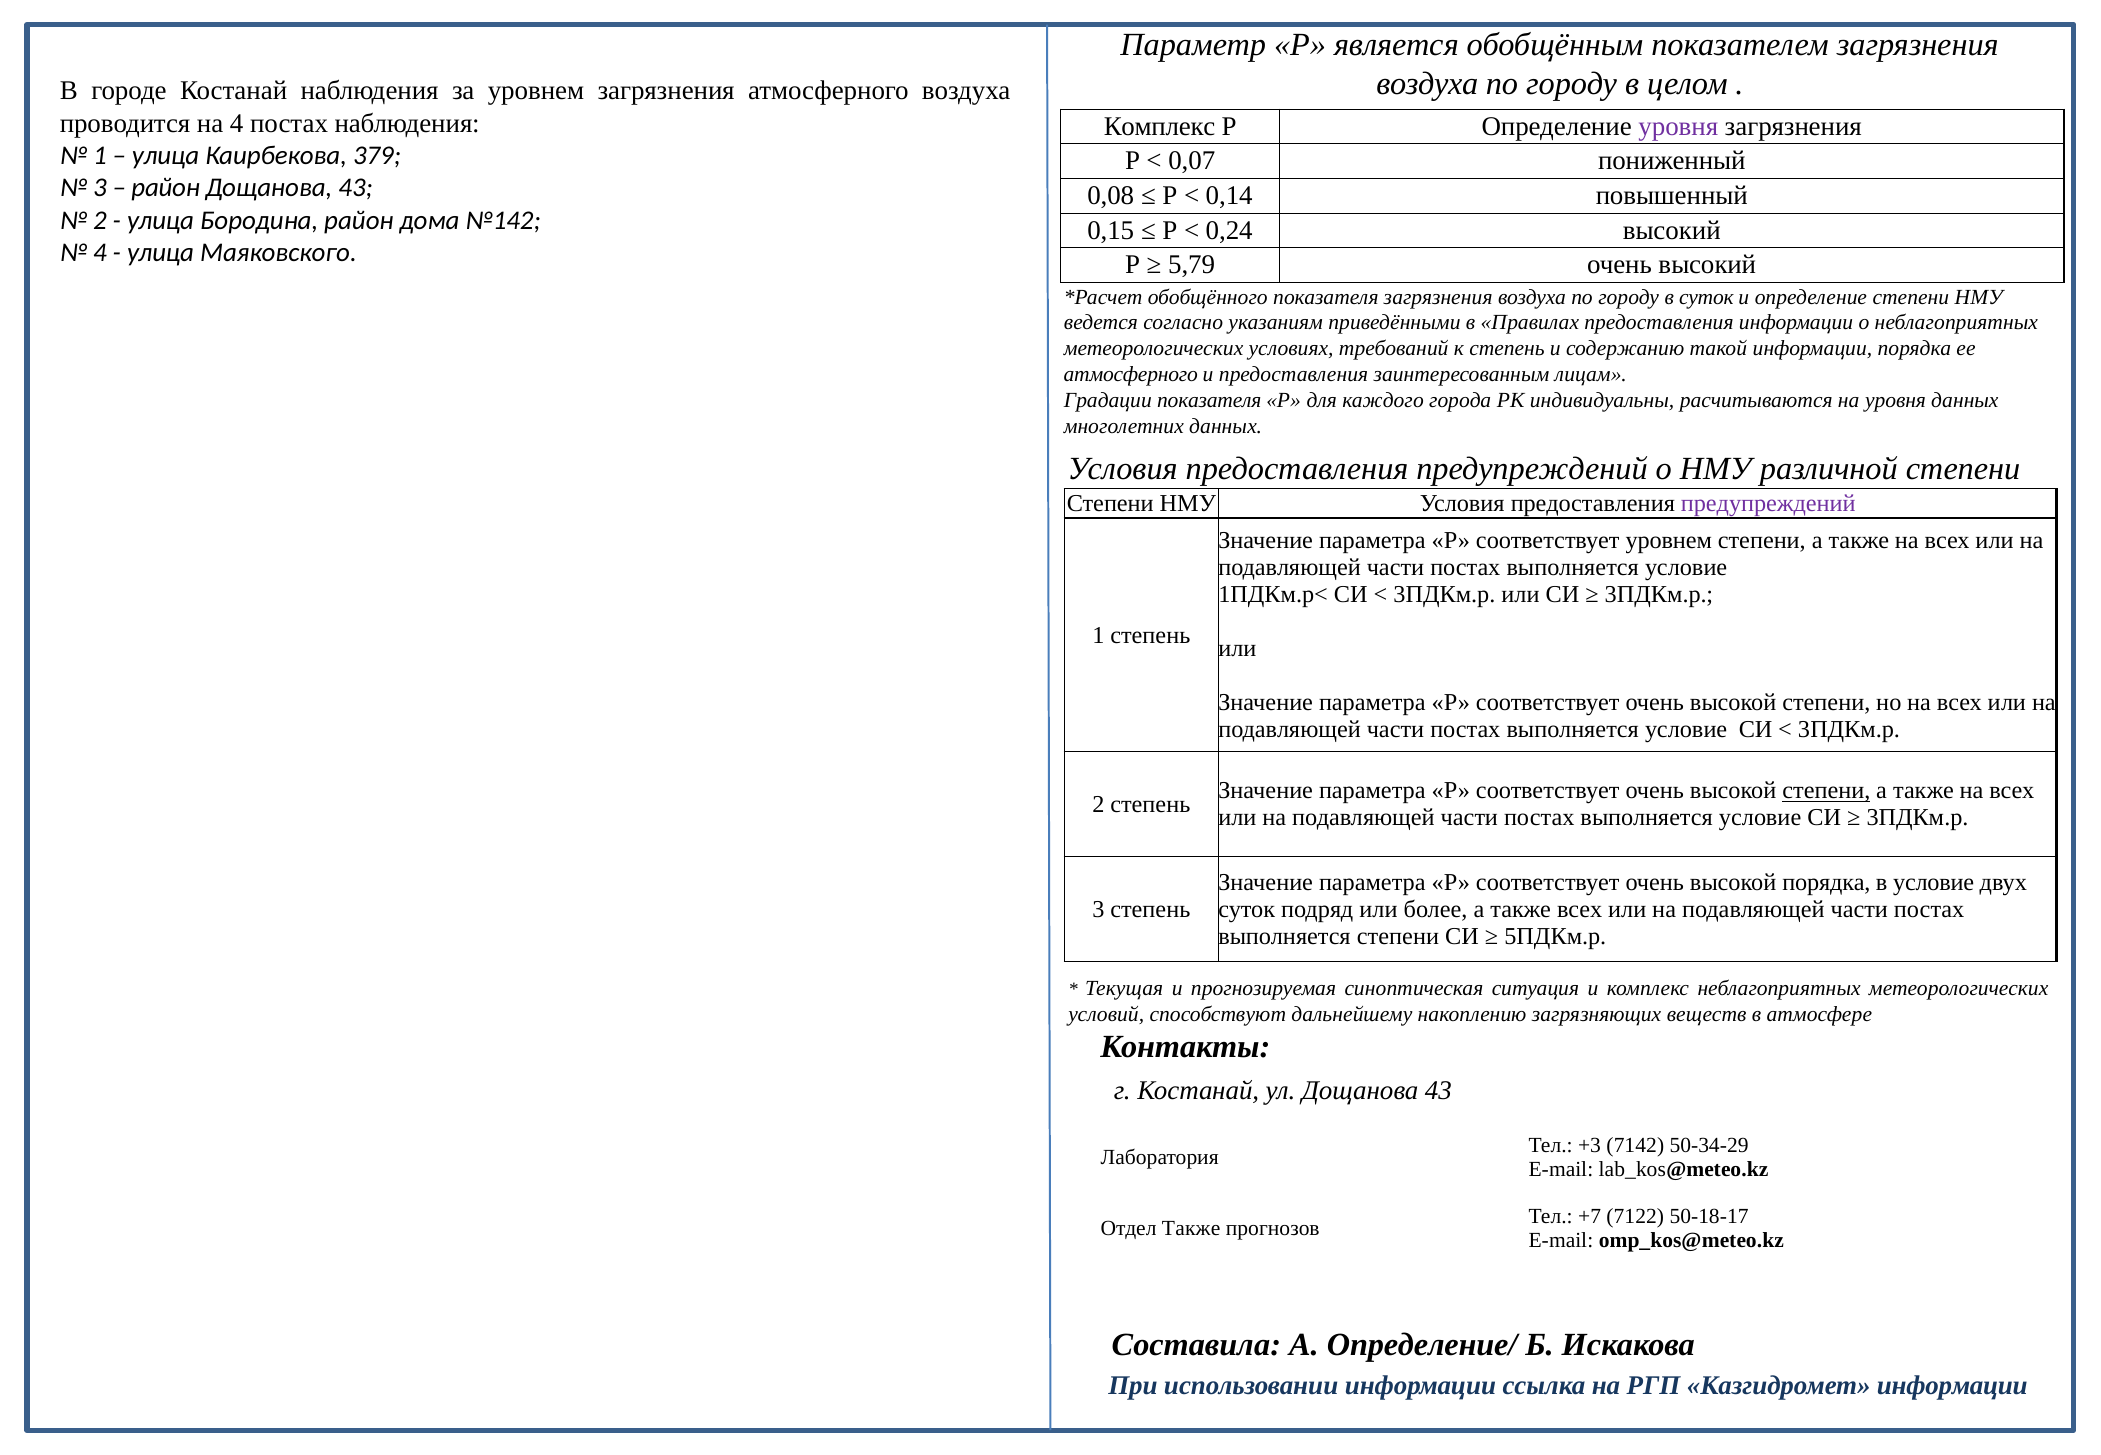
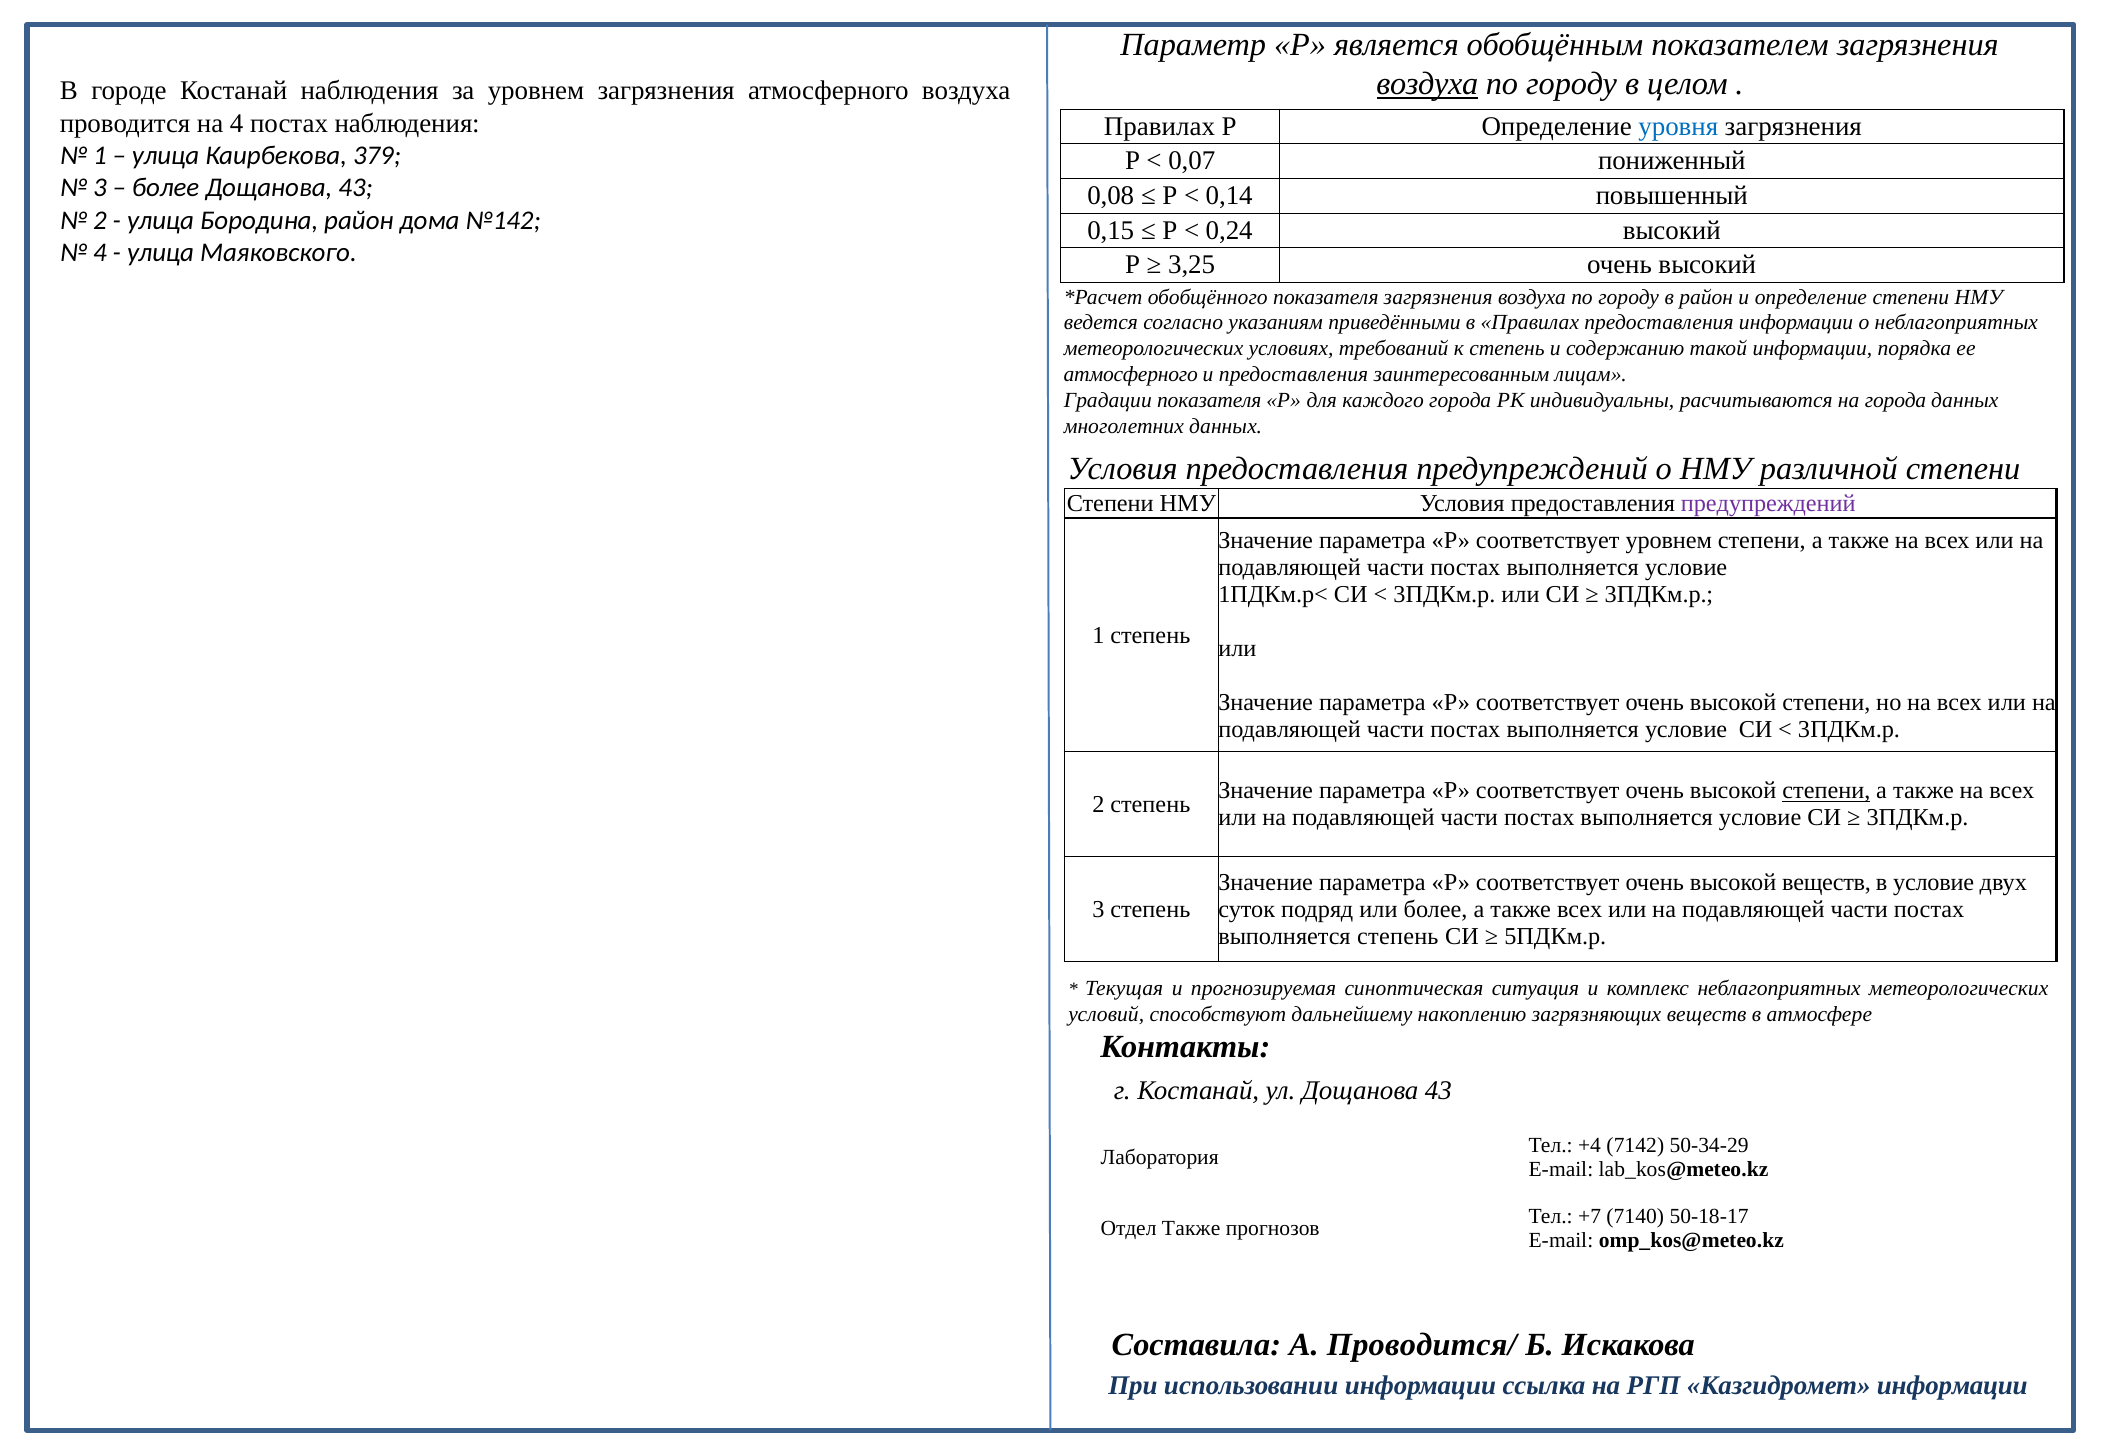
воздуха at (1427, 84) underline: none -> present
Комплекс at (1160, 126): Комплекс -> Правилах
уровня at (1678, 126) colour: purple -> blue
район at (166, 188): район -> более
5,79: 5,79 -> 3,25
в суток: суток -> район
на уровня: уровня -> города
высокой порядка: порядка -> веществ
выполняется степени: степени -> степень
+3: +3 -> +4
7122: 7122 -> 7140
Определение/: Определение/ -> Проводится/
